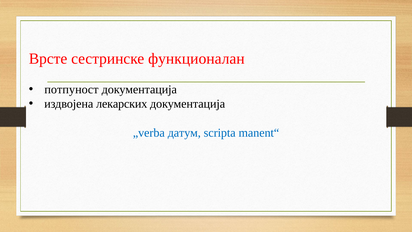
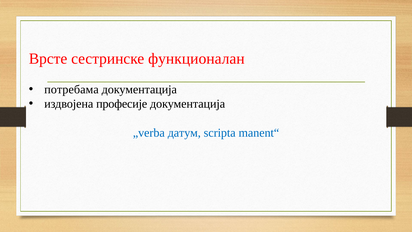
потпуност: потпуност -> потребама
лекарских: лекарских -> професије
